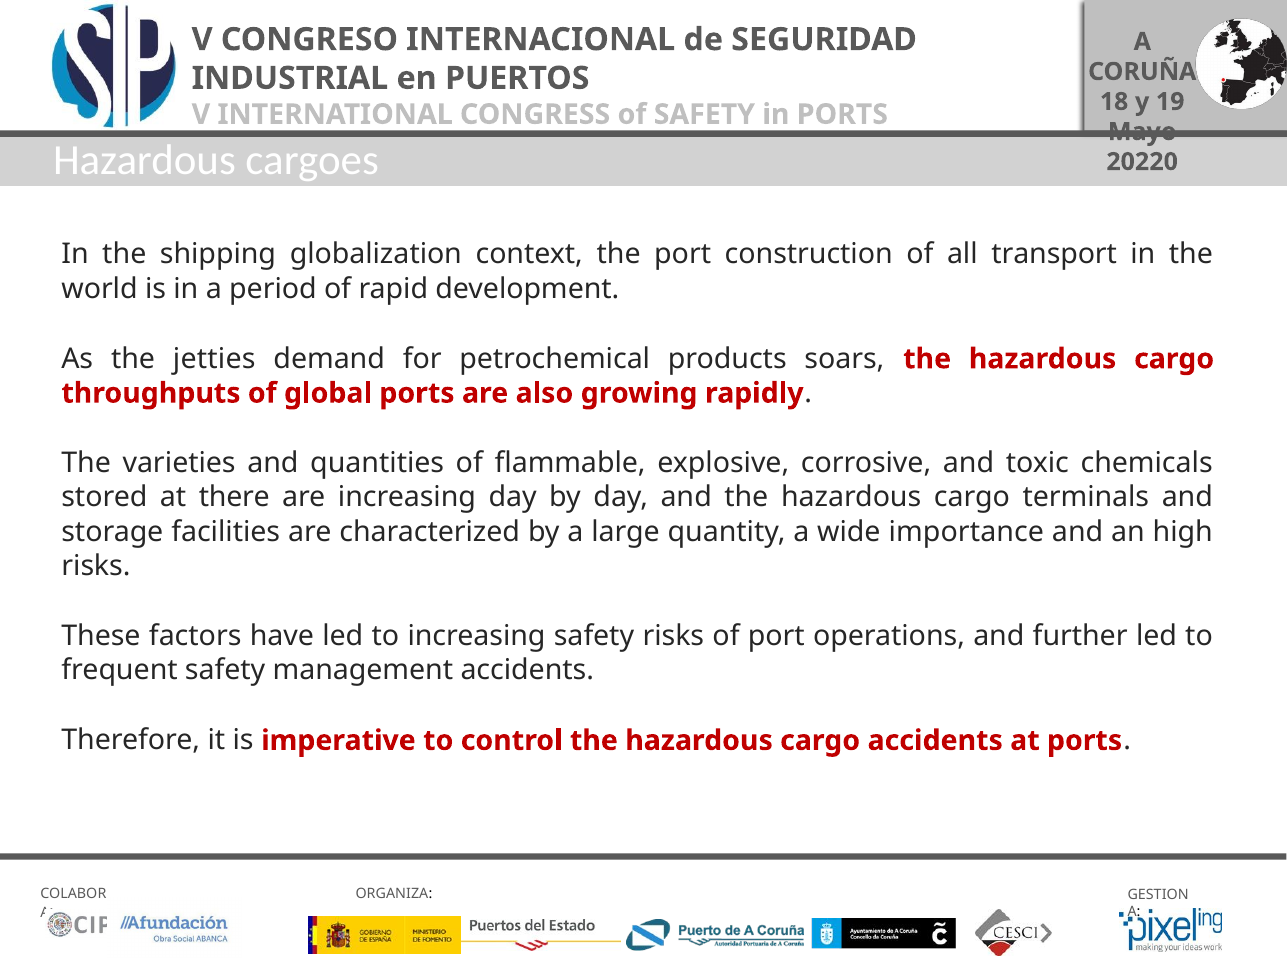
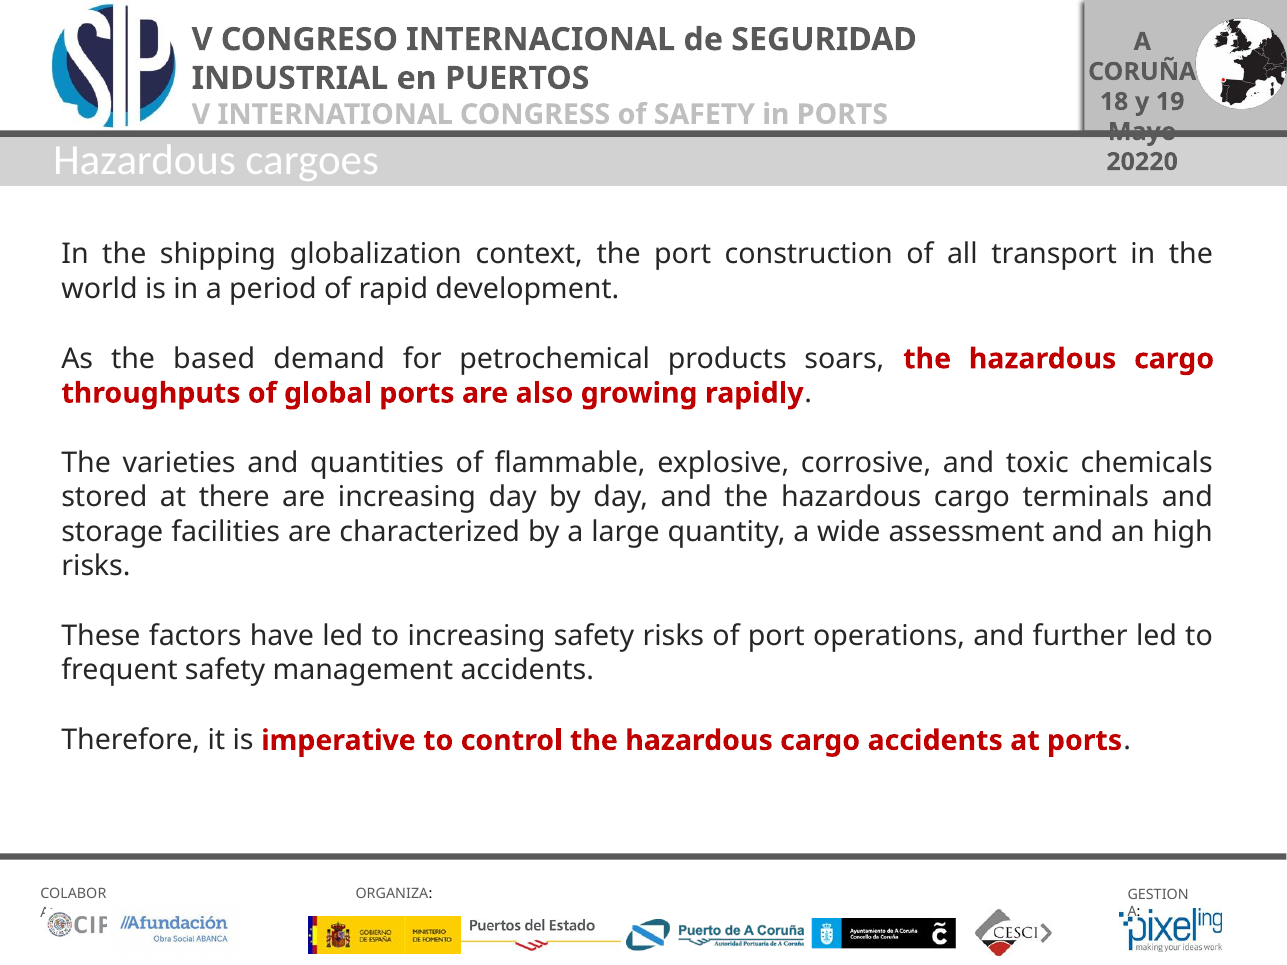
jetties: jetties -> based
importance: importance -> assessment
